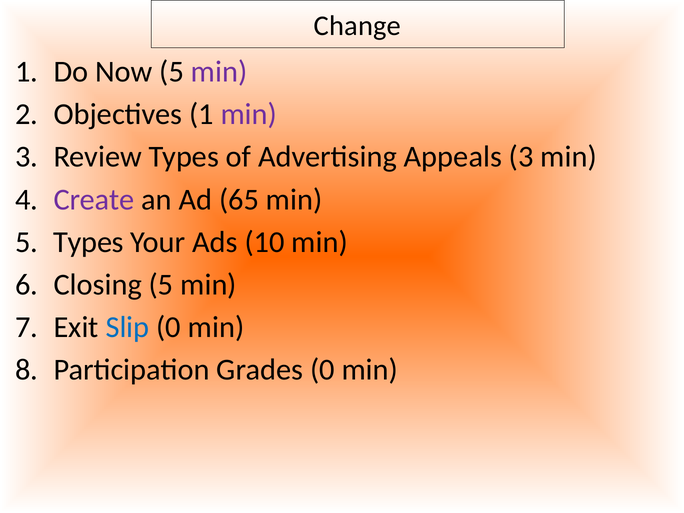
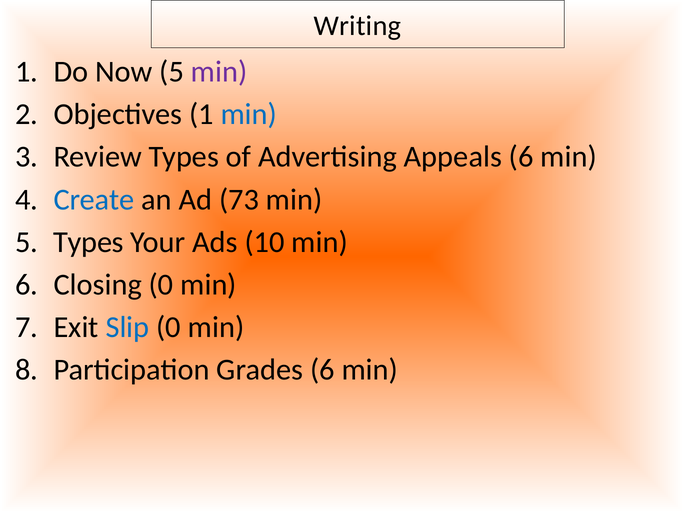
Change: Change -> Writing
min at (249, 114) colour: purple -> blue
Appeals 3: 3 -> 6
Create colour: purple -> blue
65: 65 -> 73
Closing 5: 5 -> 0
Grades 0: 0 -> 6
